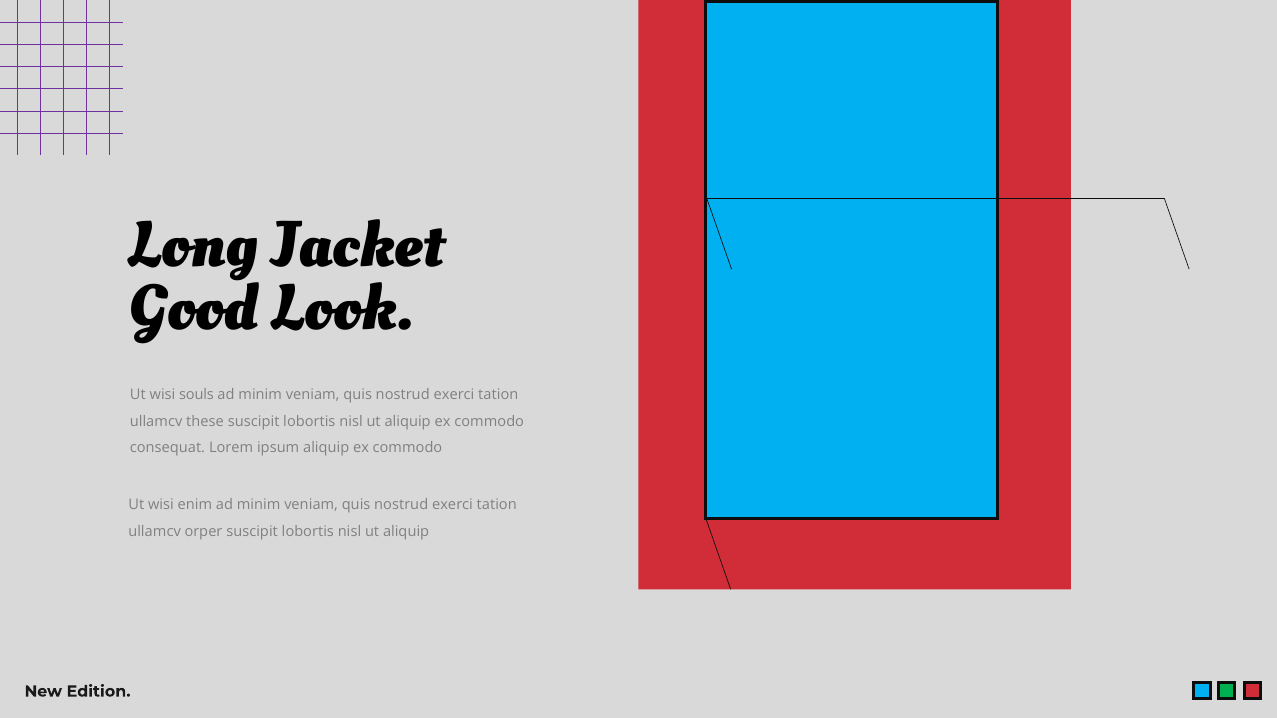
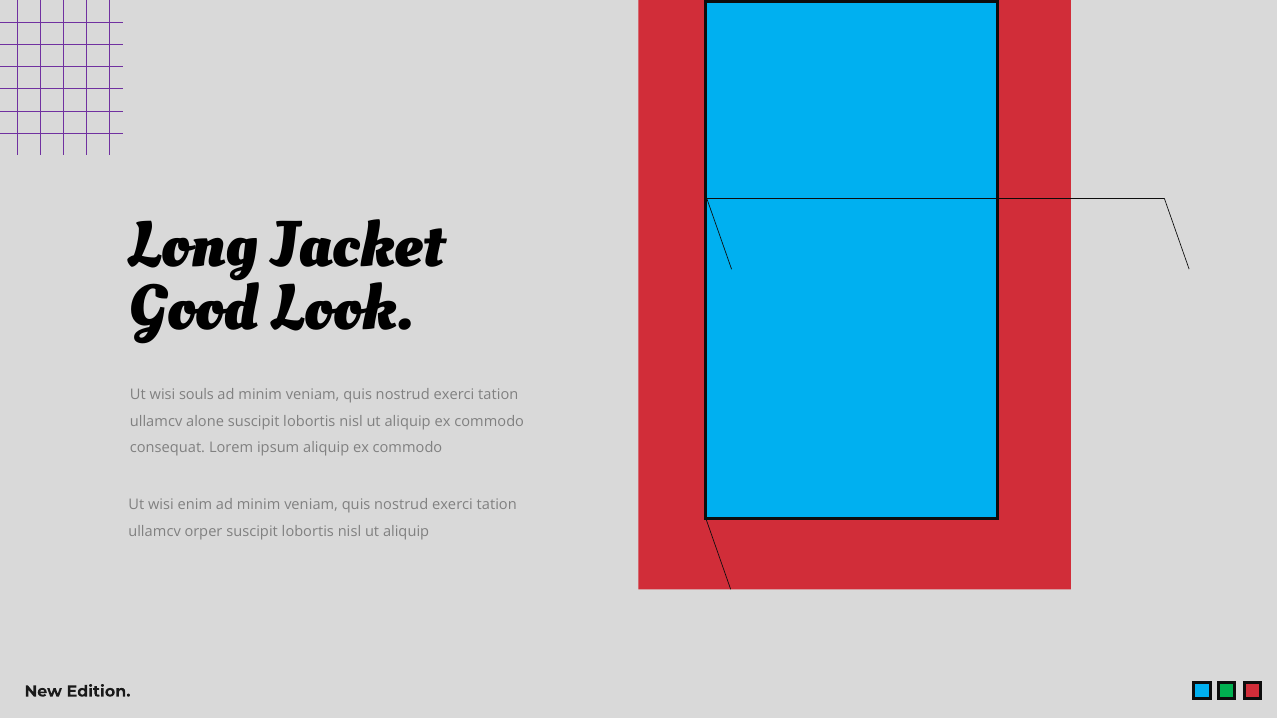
these: these -> alone
